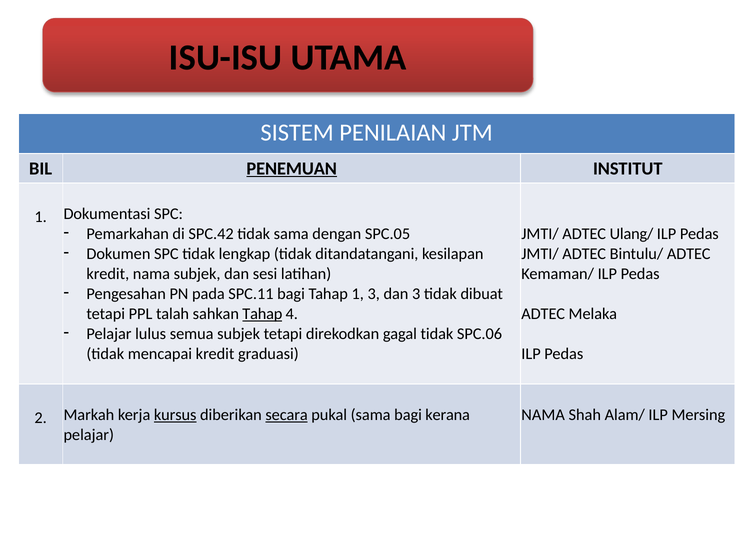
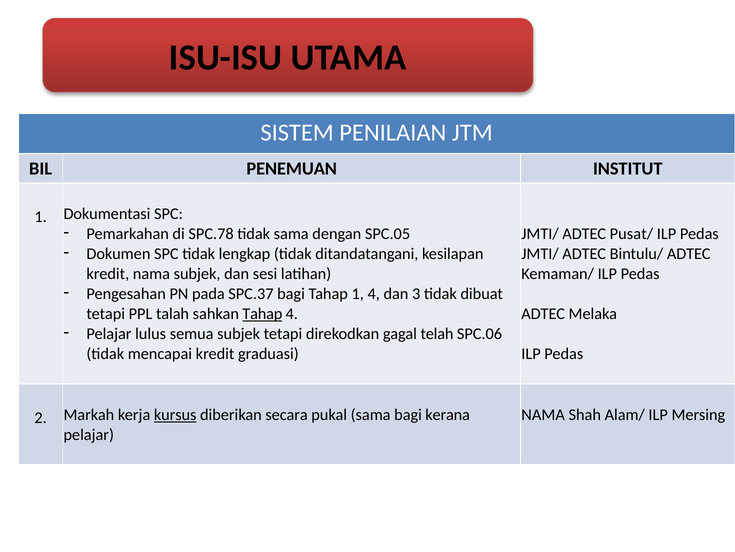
PENEMUAN underline: present -> none
SPC.42: SPC.42 -> SPC.78
Ulang/: Ulang/ -> Pusat/
SPC.11: SPC.11 -> SPC.37
1 3: 3 -> 4
gagal tidak: tidak -> telah
secara underline: present -> none
